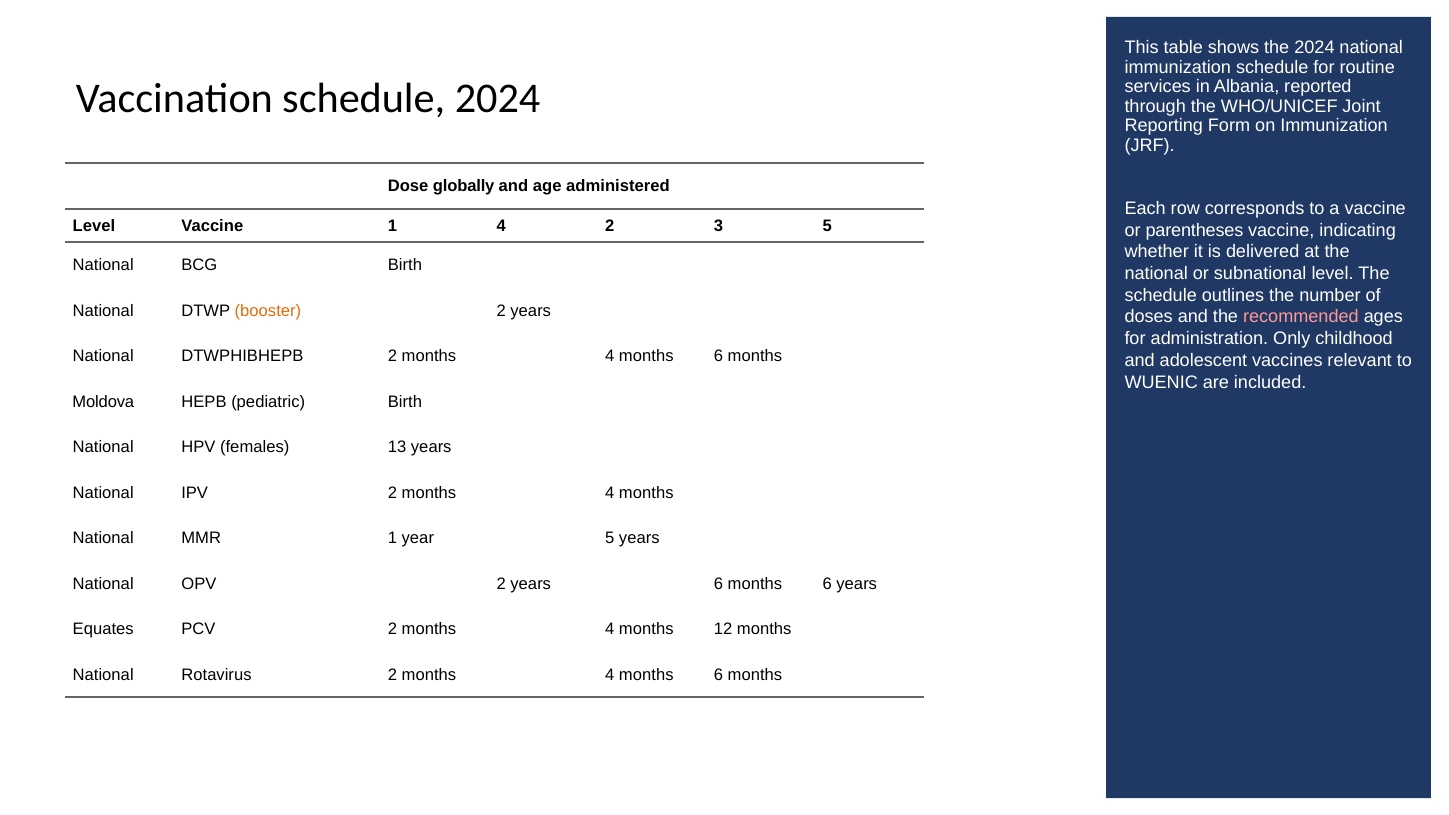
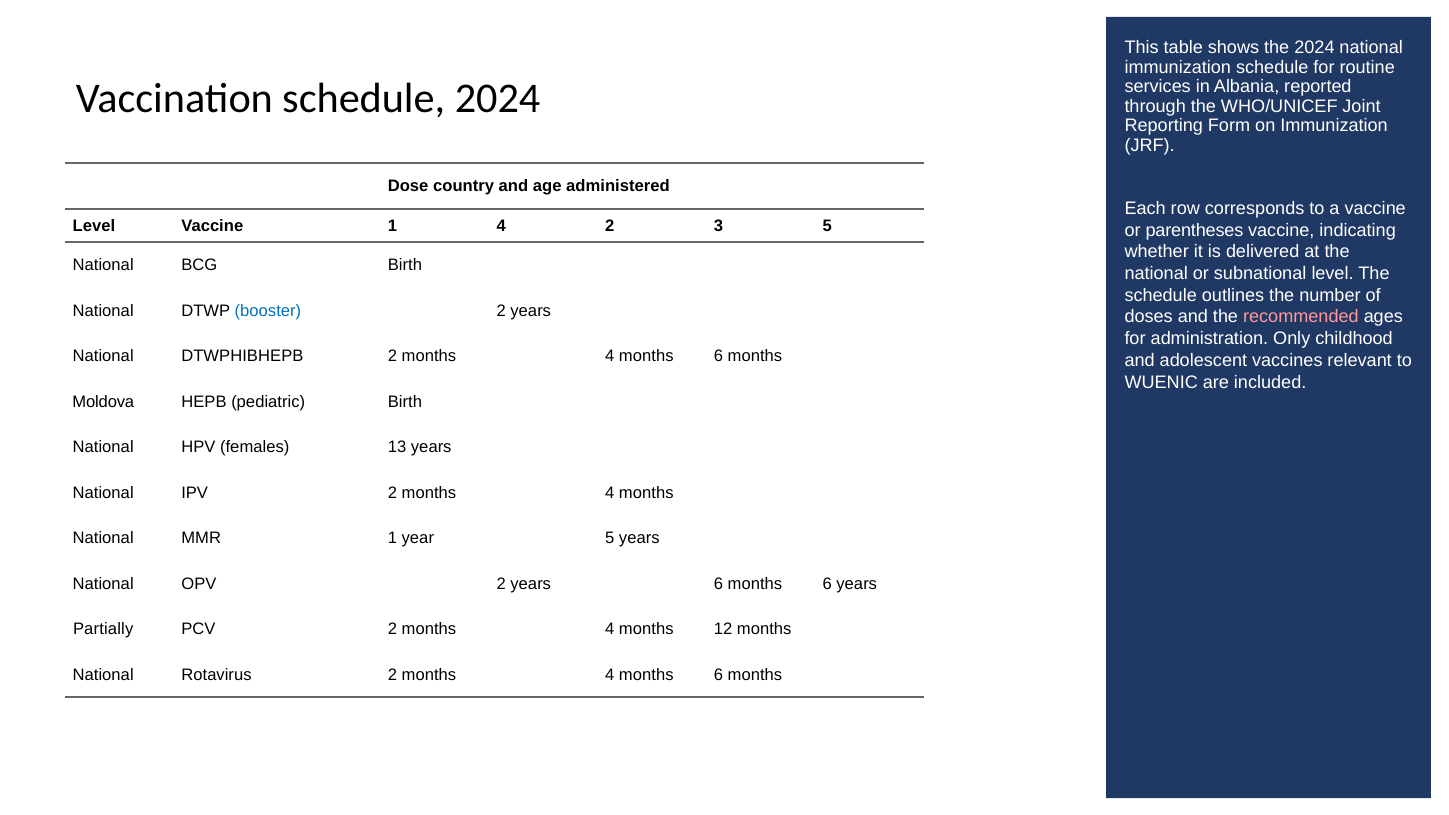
globally: globally -> country
booster colour: orange -> blue
Equates: Equates -> Partially
